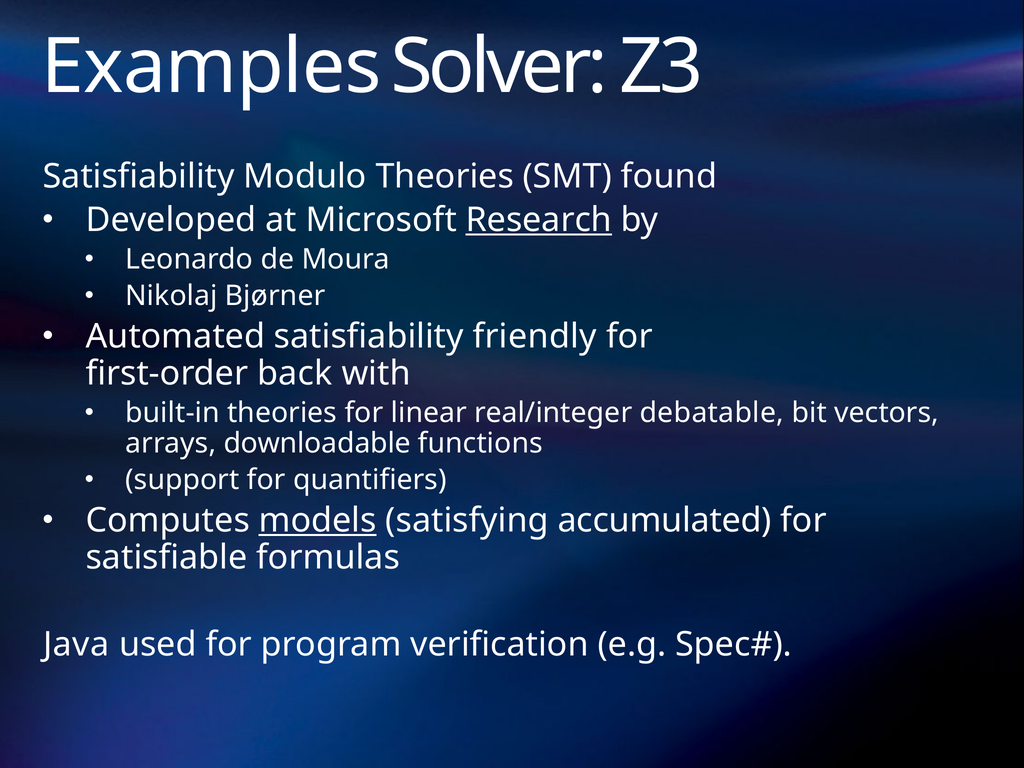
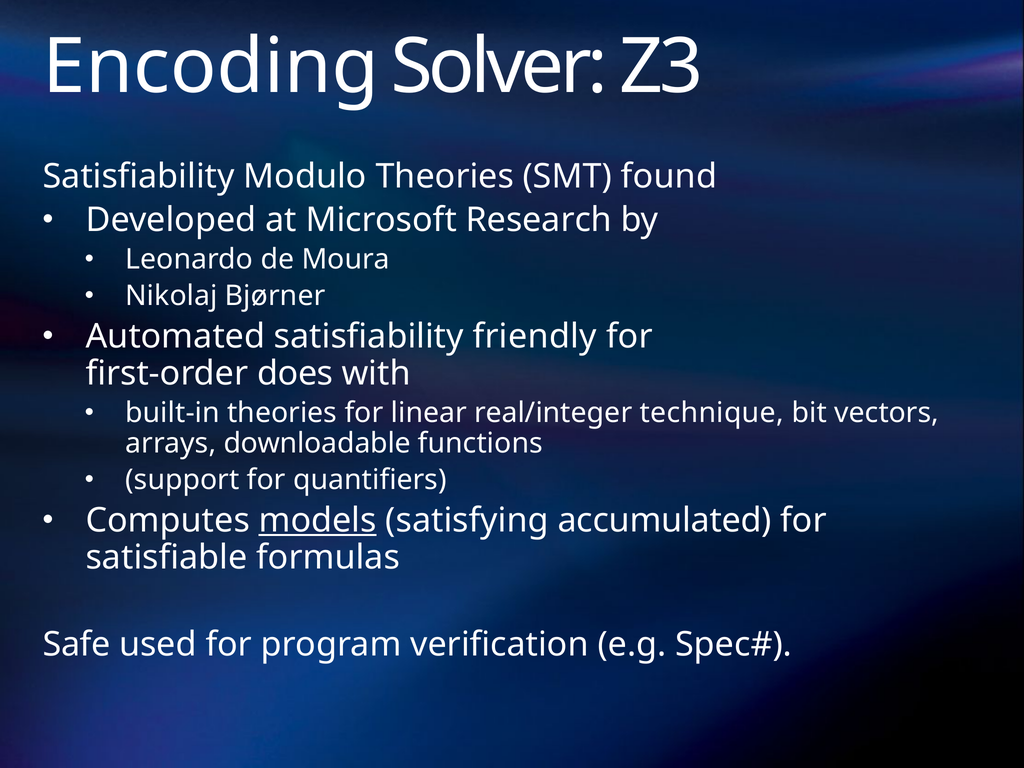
Examples: Examples -> Encoding
Research underline: present -> none
back: back -> does
debatable: debatable -> technique
Java: Java -> Safe
